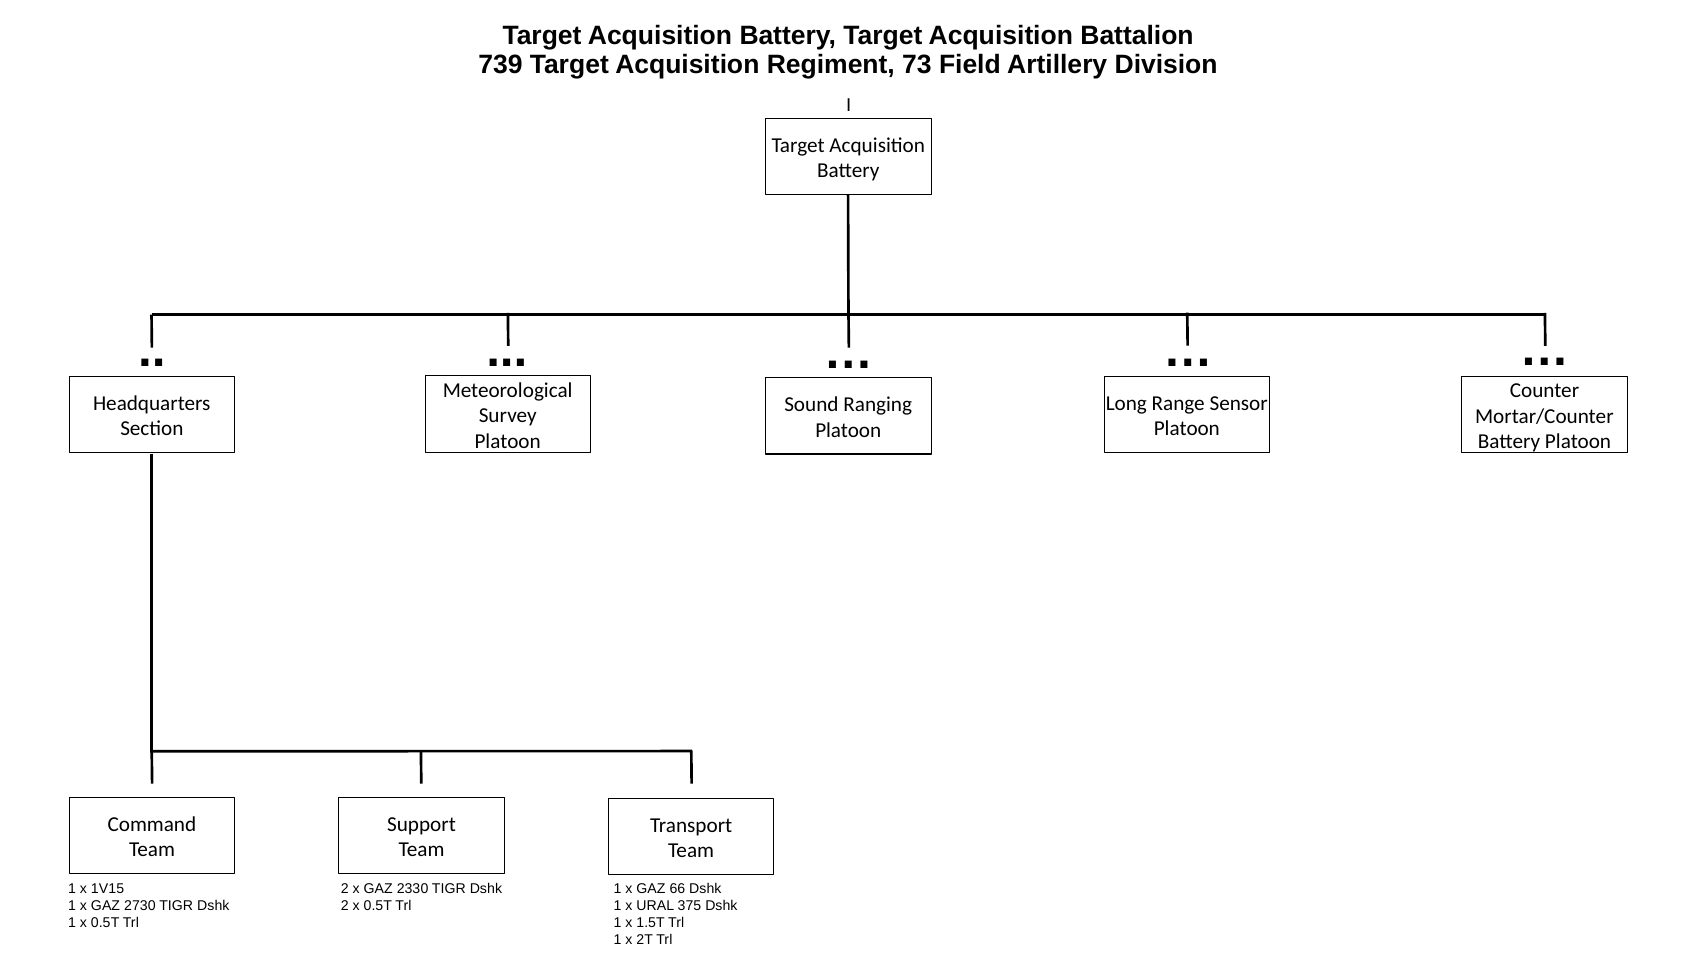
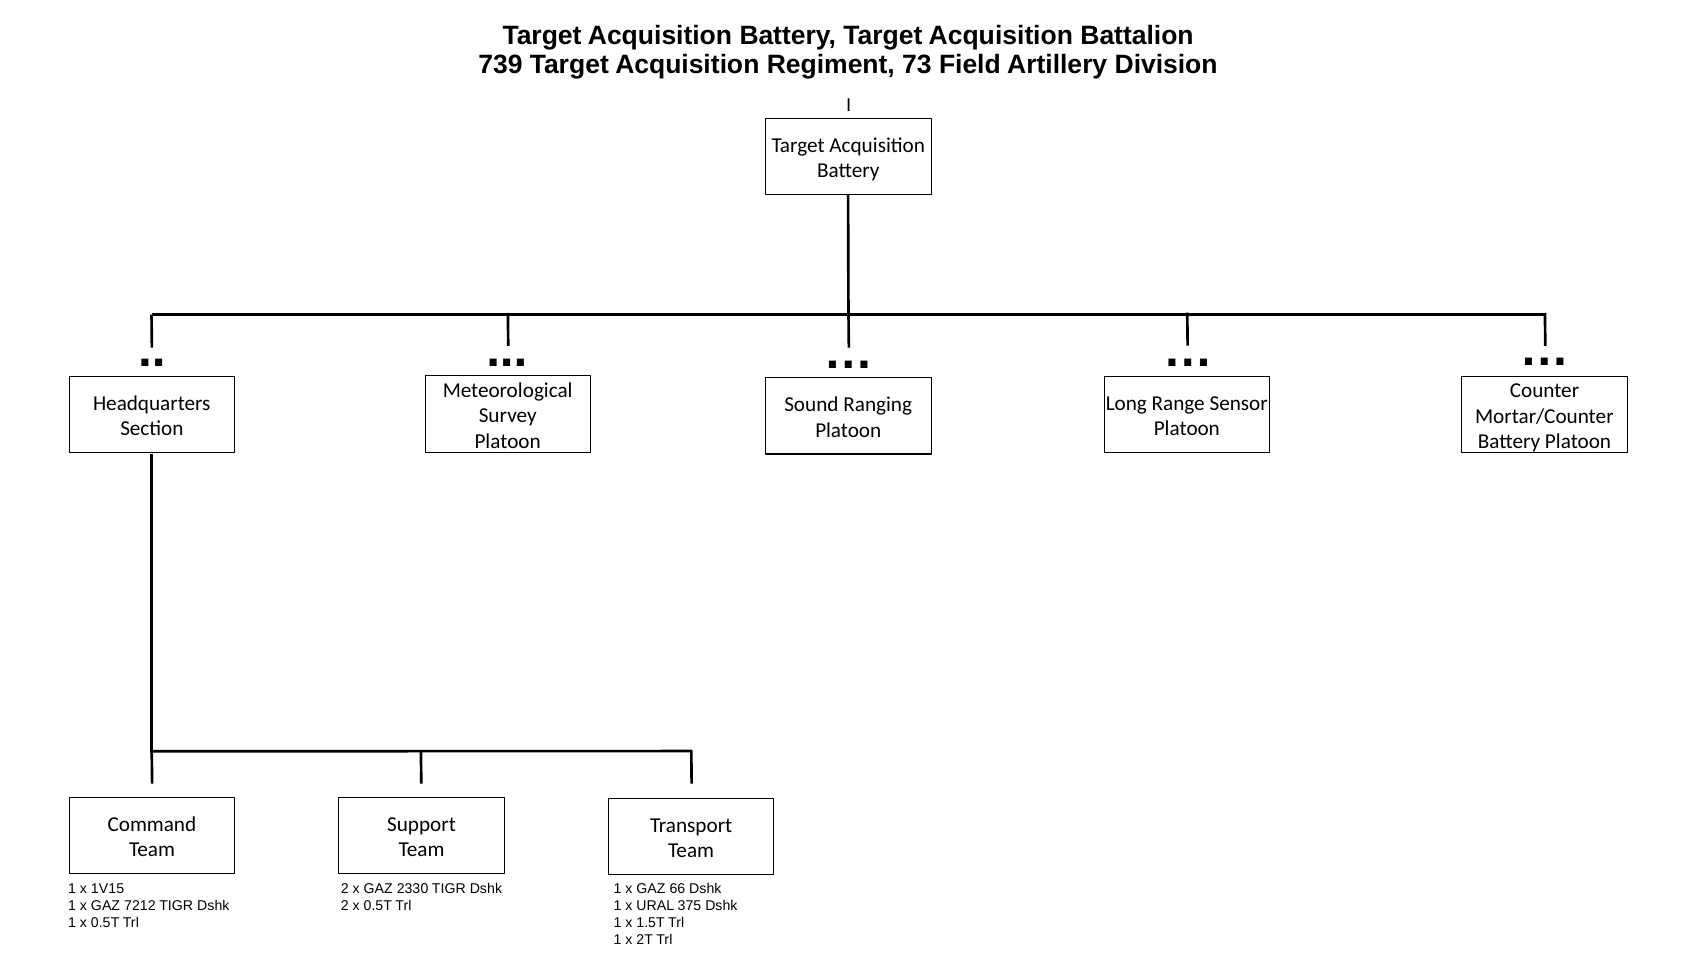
2730: 2730 -> 7212
